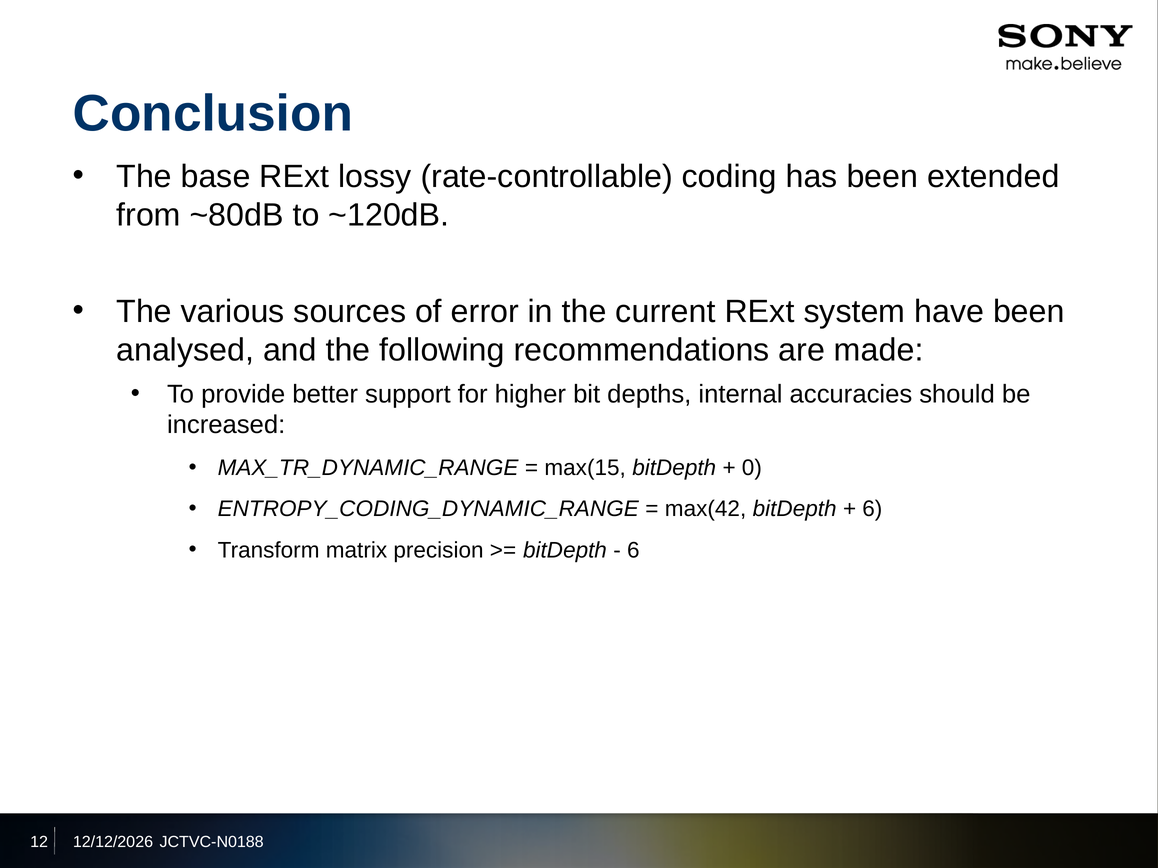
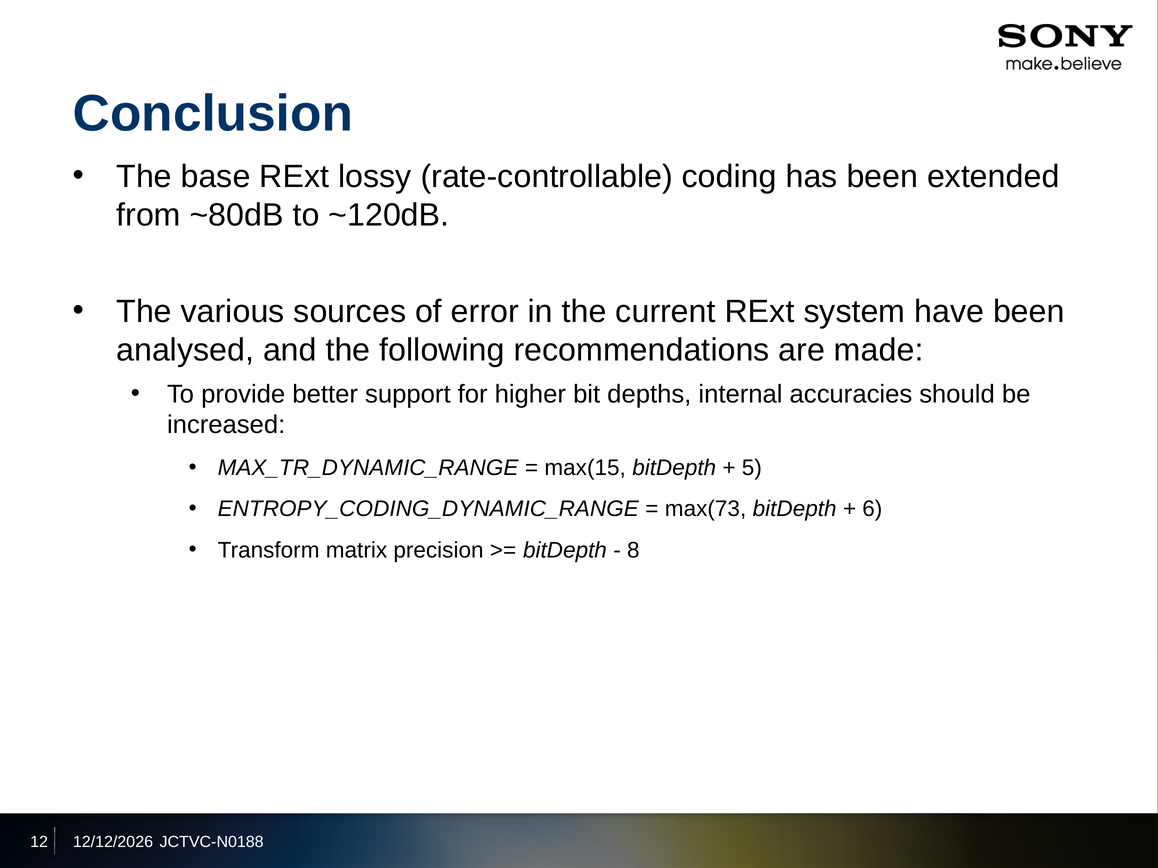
0: 0 -> 5
max(42: max(42 -> max(73
6 at (633, 551): 6 -> 8
